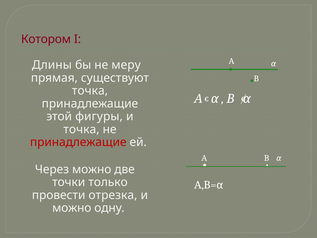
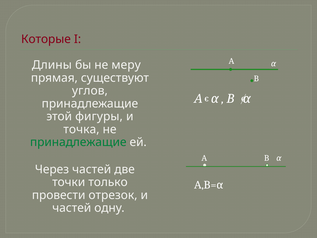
Котором: Котором -> Которые
точка at (90, 91): точка -> углов
принадлежащие at (78, 142) colour: red -> green
Через можно: можно -> частей
отрезка: отрезка -> отрезок
можно at (72, 208): можно -> частей
